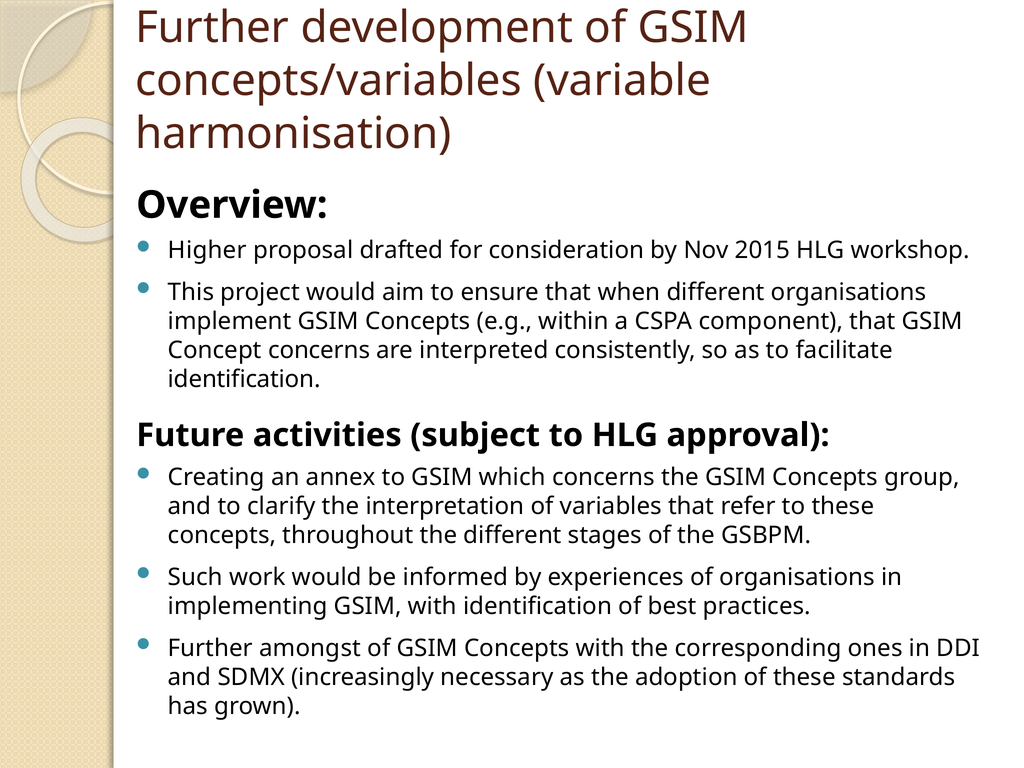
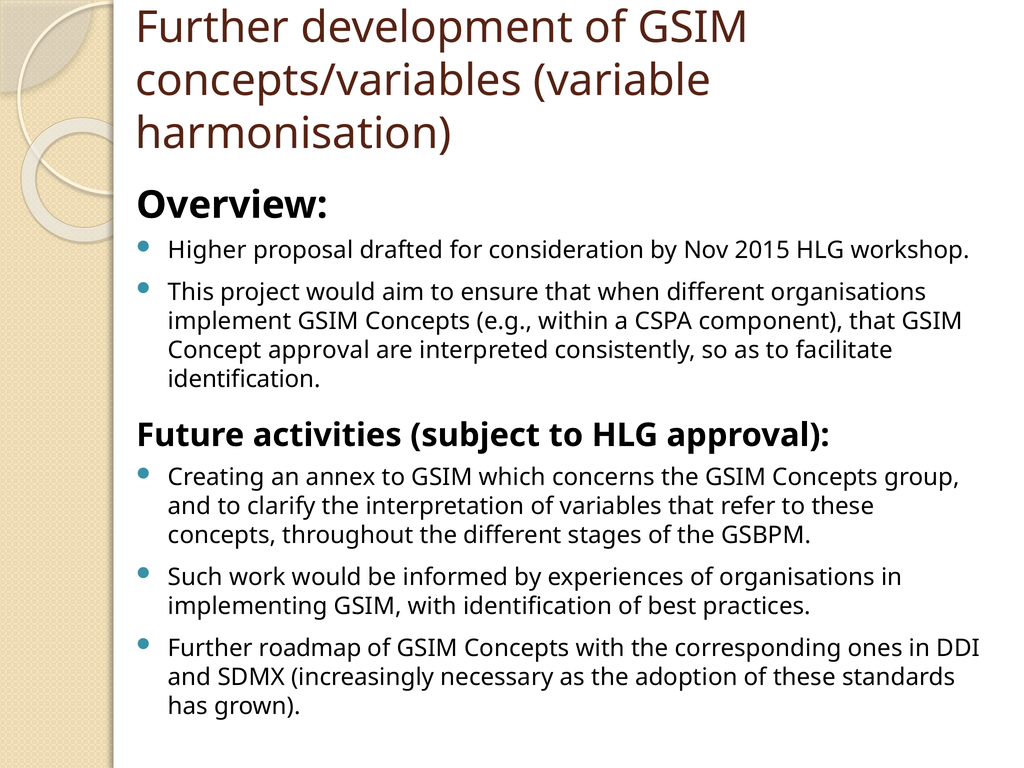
Concept concerns: concerns -> approval
amongst: amongst -> roadmap
